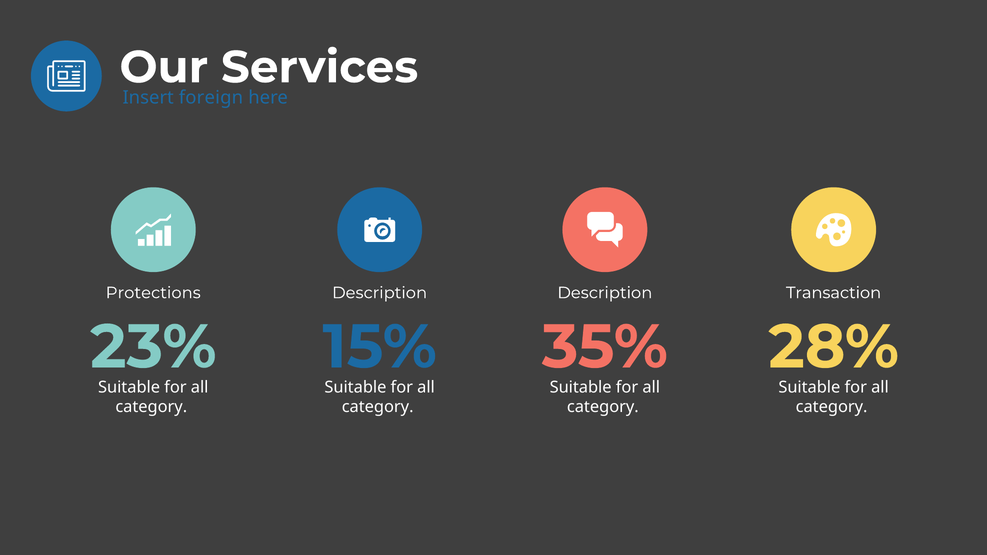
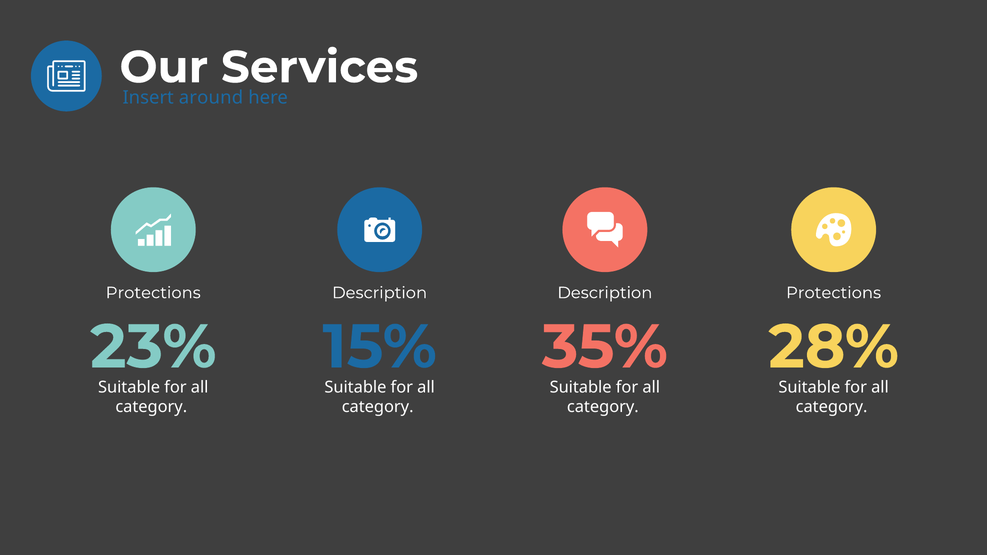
foreign: foreign -> around
Description Transaction: Transaction -> Protections
